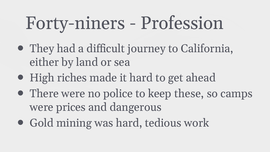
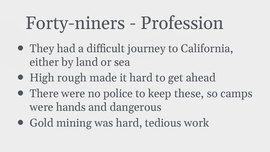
riches: riches -> rough
prices: prices -> hands
